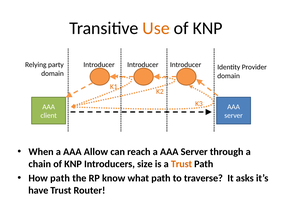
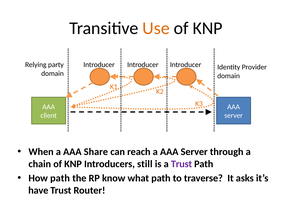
Allow: Allow -> Share
size: size -> still
Trust at (181, 164) colour: orange -> purple
